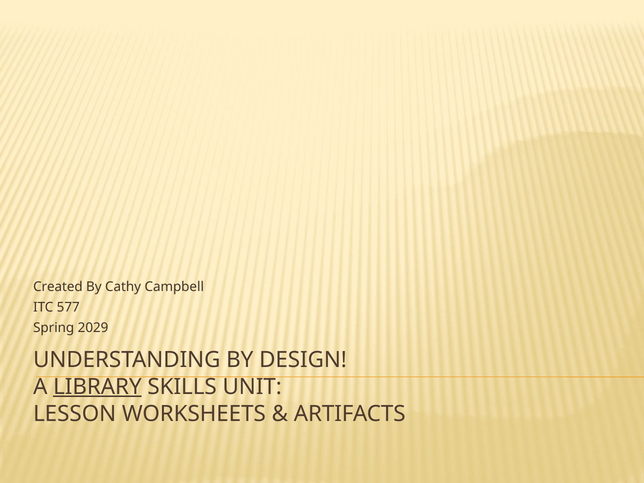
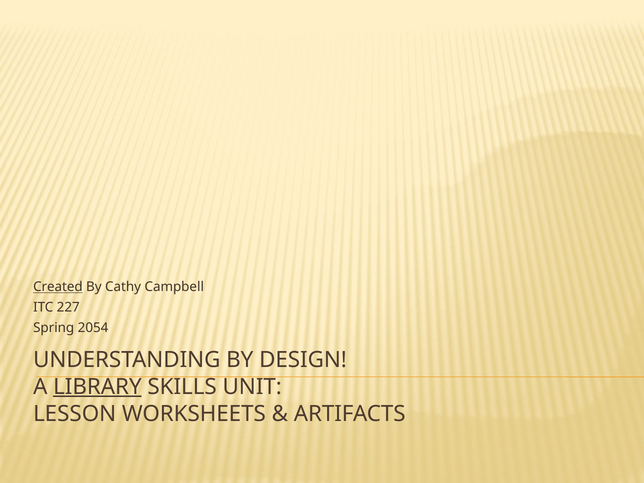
Created underline: none -> present
577: 577 -> 227
2029: 2029 -> 2054
